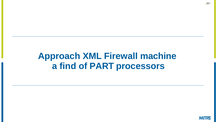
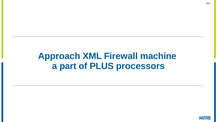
find: find -> part
PART: PART -> PLUS
